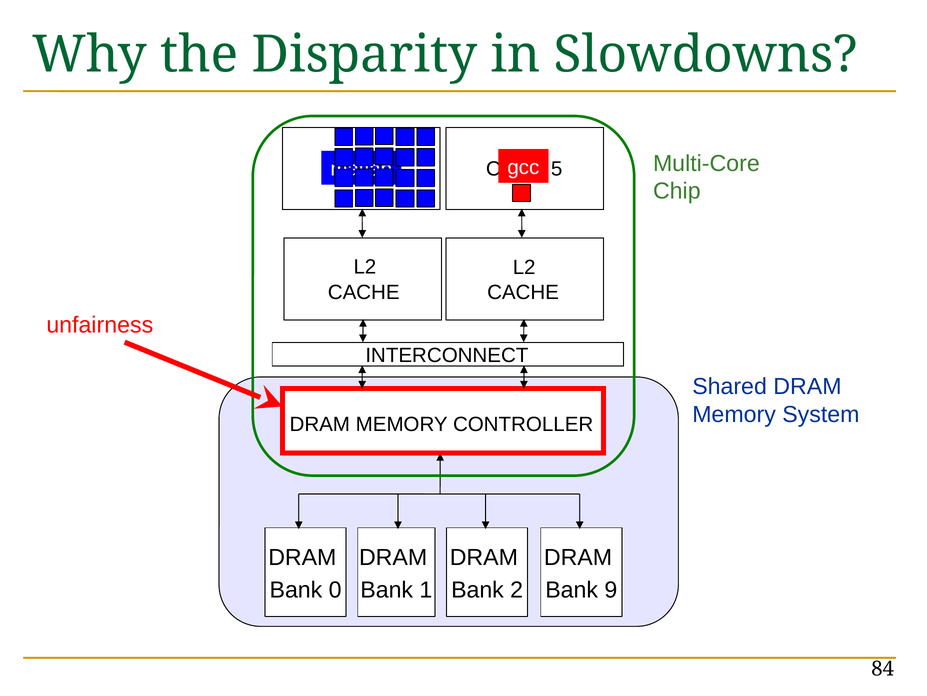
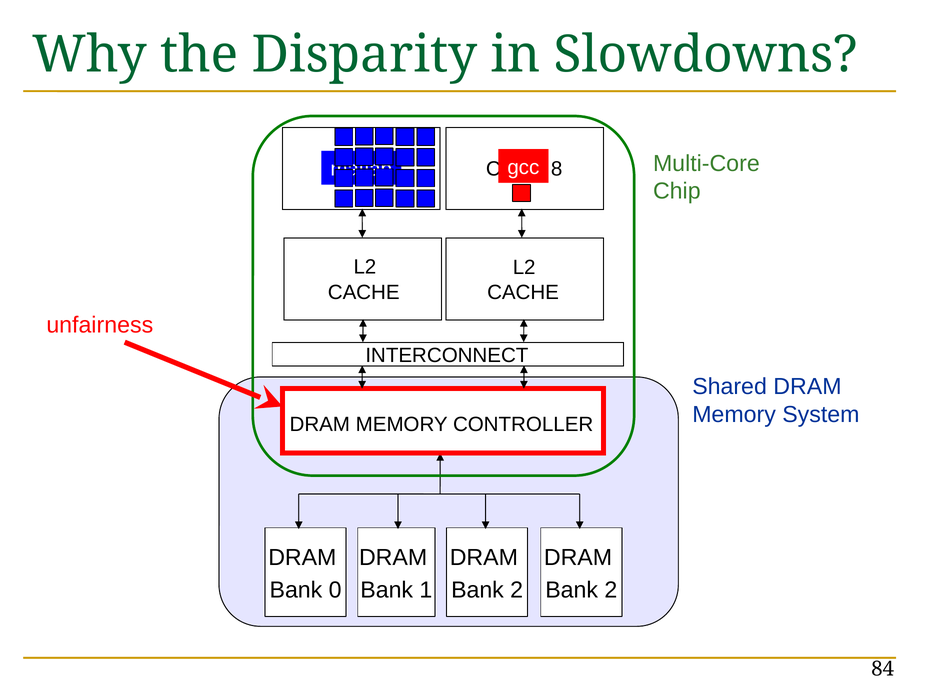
5: 5 -> 8
9 at (611, 589): 9 -> 2
